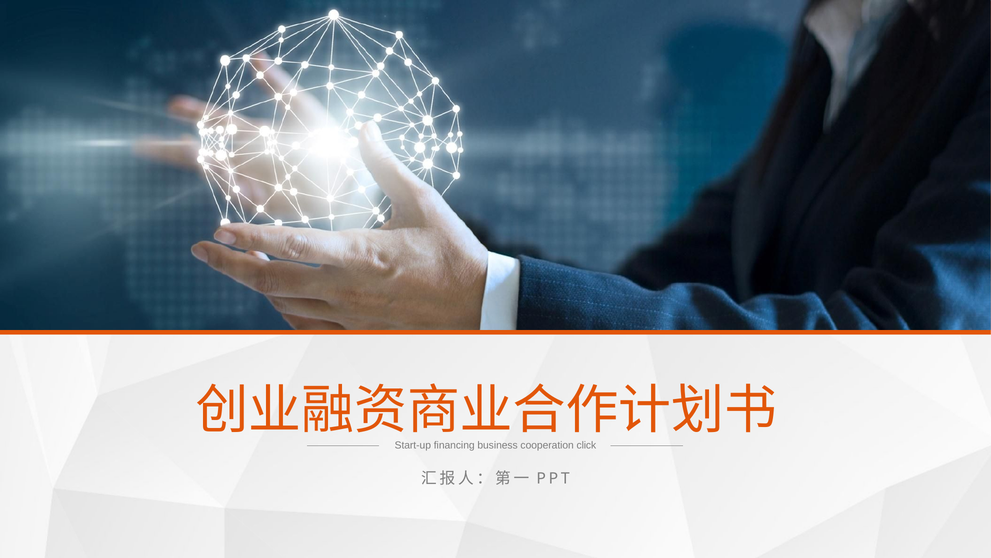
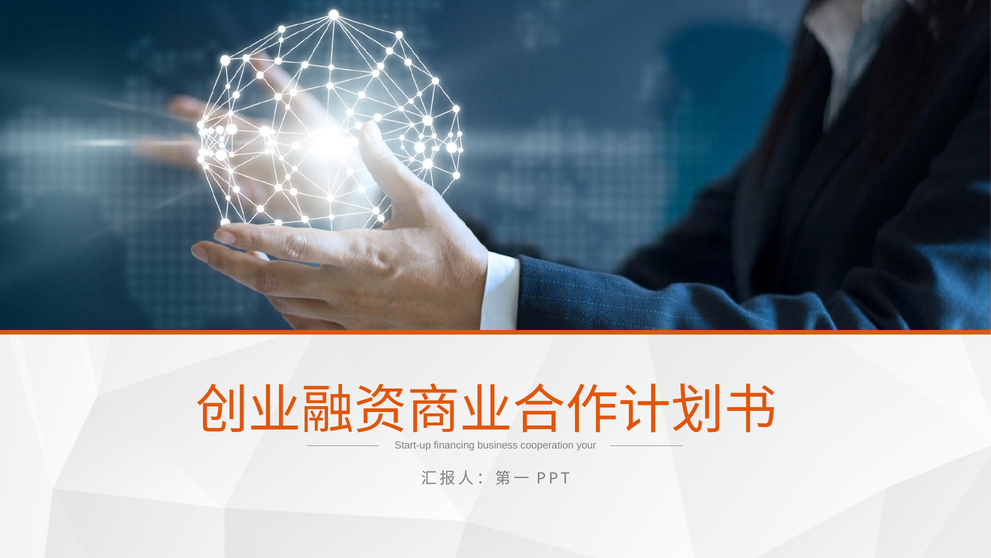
click: click -> your
